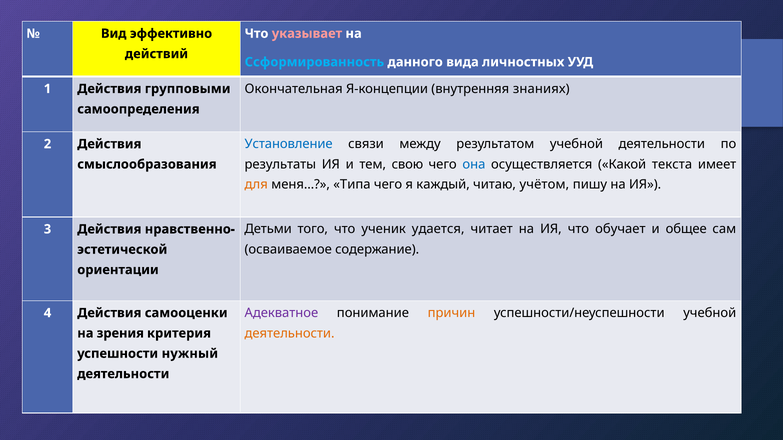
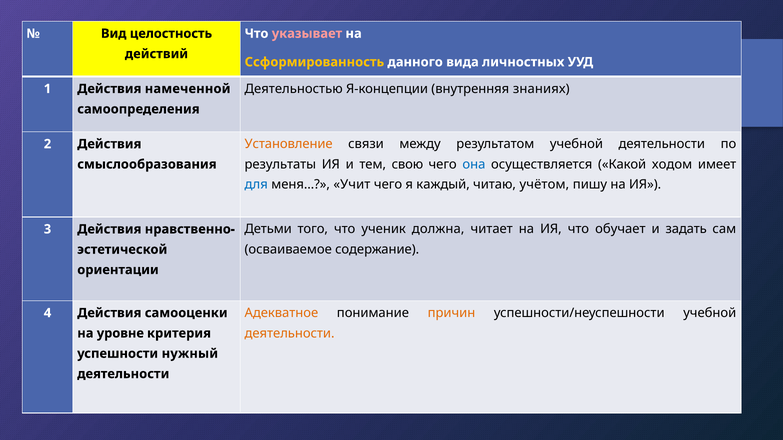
эффективно: эффективно -> целостность
Ссформированность colour: light blue -> yellow
Окончательная: Окончательная -> Деятельностью
групповыми: групповыми -> намеченной
Установление colour: blue -> orange
текста: текста -> ходом
для colour: orange -> blue
Типа: Типа -> Учит
удается: удается -> должна
общее: общее -> задать
Адекватное colour: purple -> orange
зрения: зрения -> уровне
